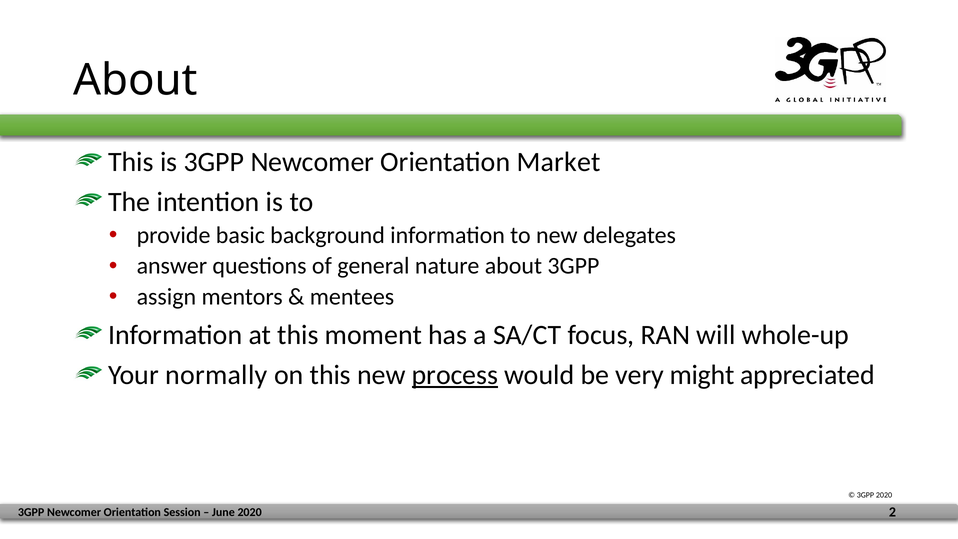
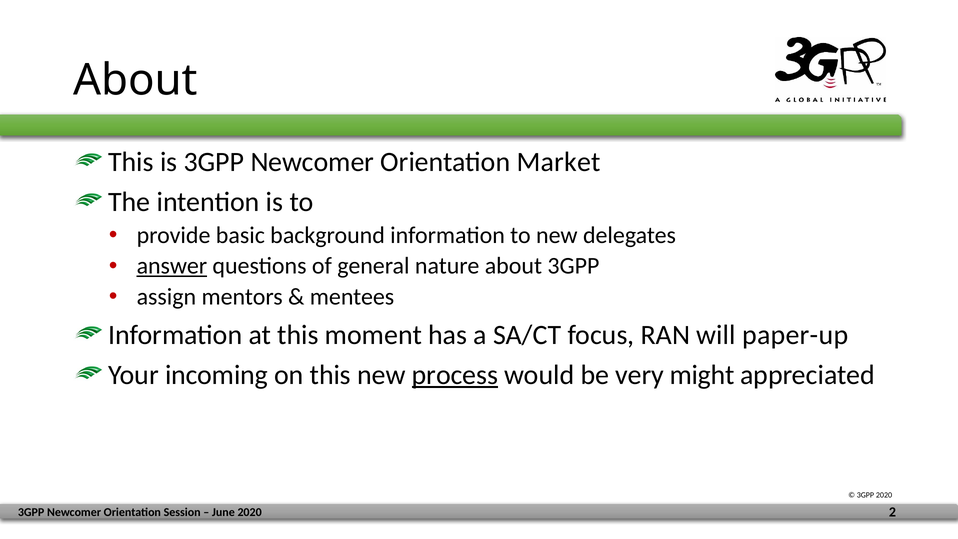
answer underline: none -> present
whole-up: whole-up -> paper-up
normally: normally -> incoming
